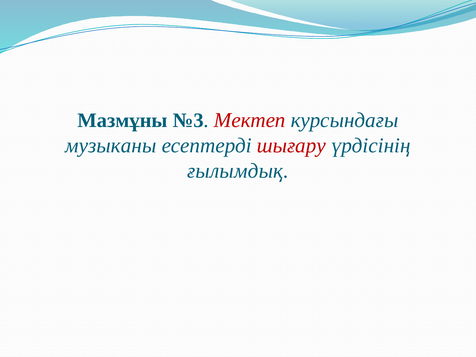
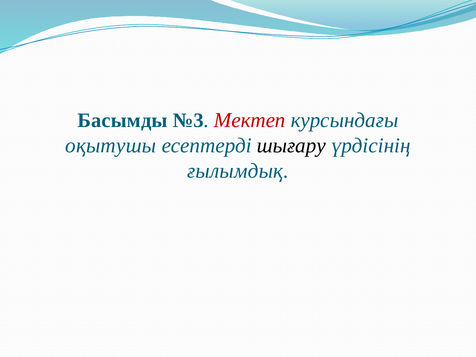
Мазмұны: Мазмұны -> Басымды
музыканы: музыканы -> оқытушы
шығару colour: red -> black
